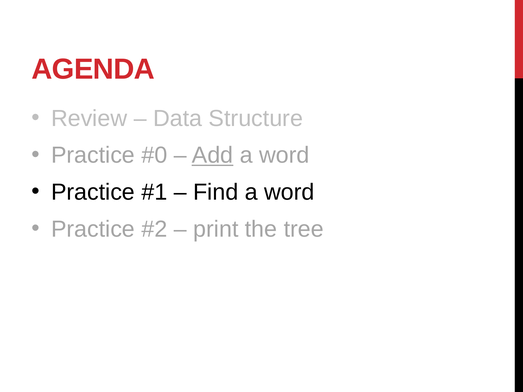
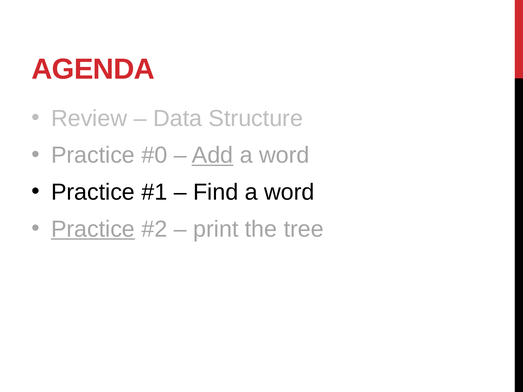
Practice at (93, 229) underline: none -> present
